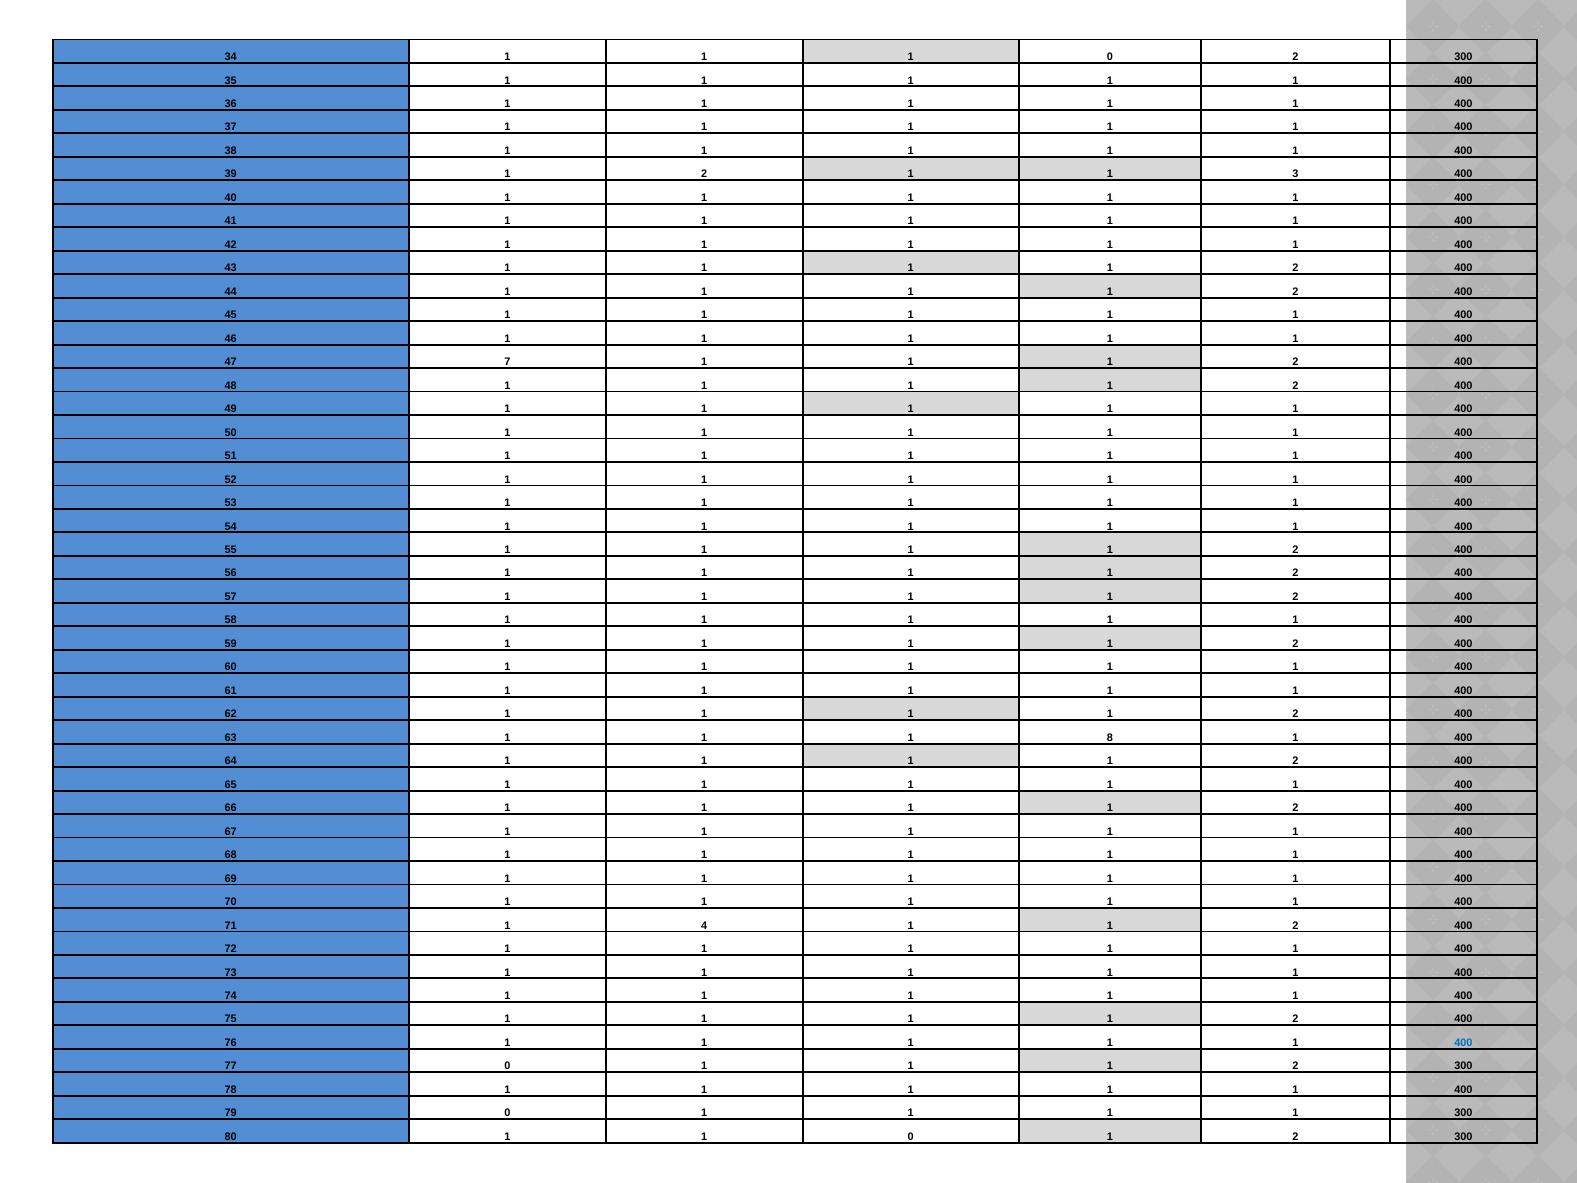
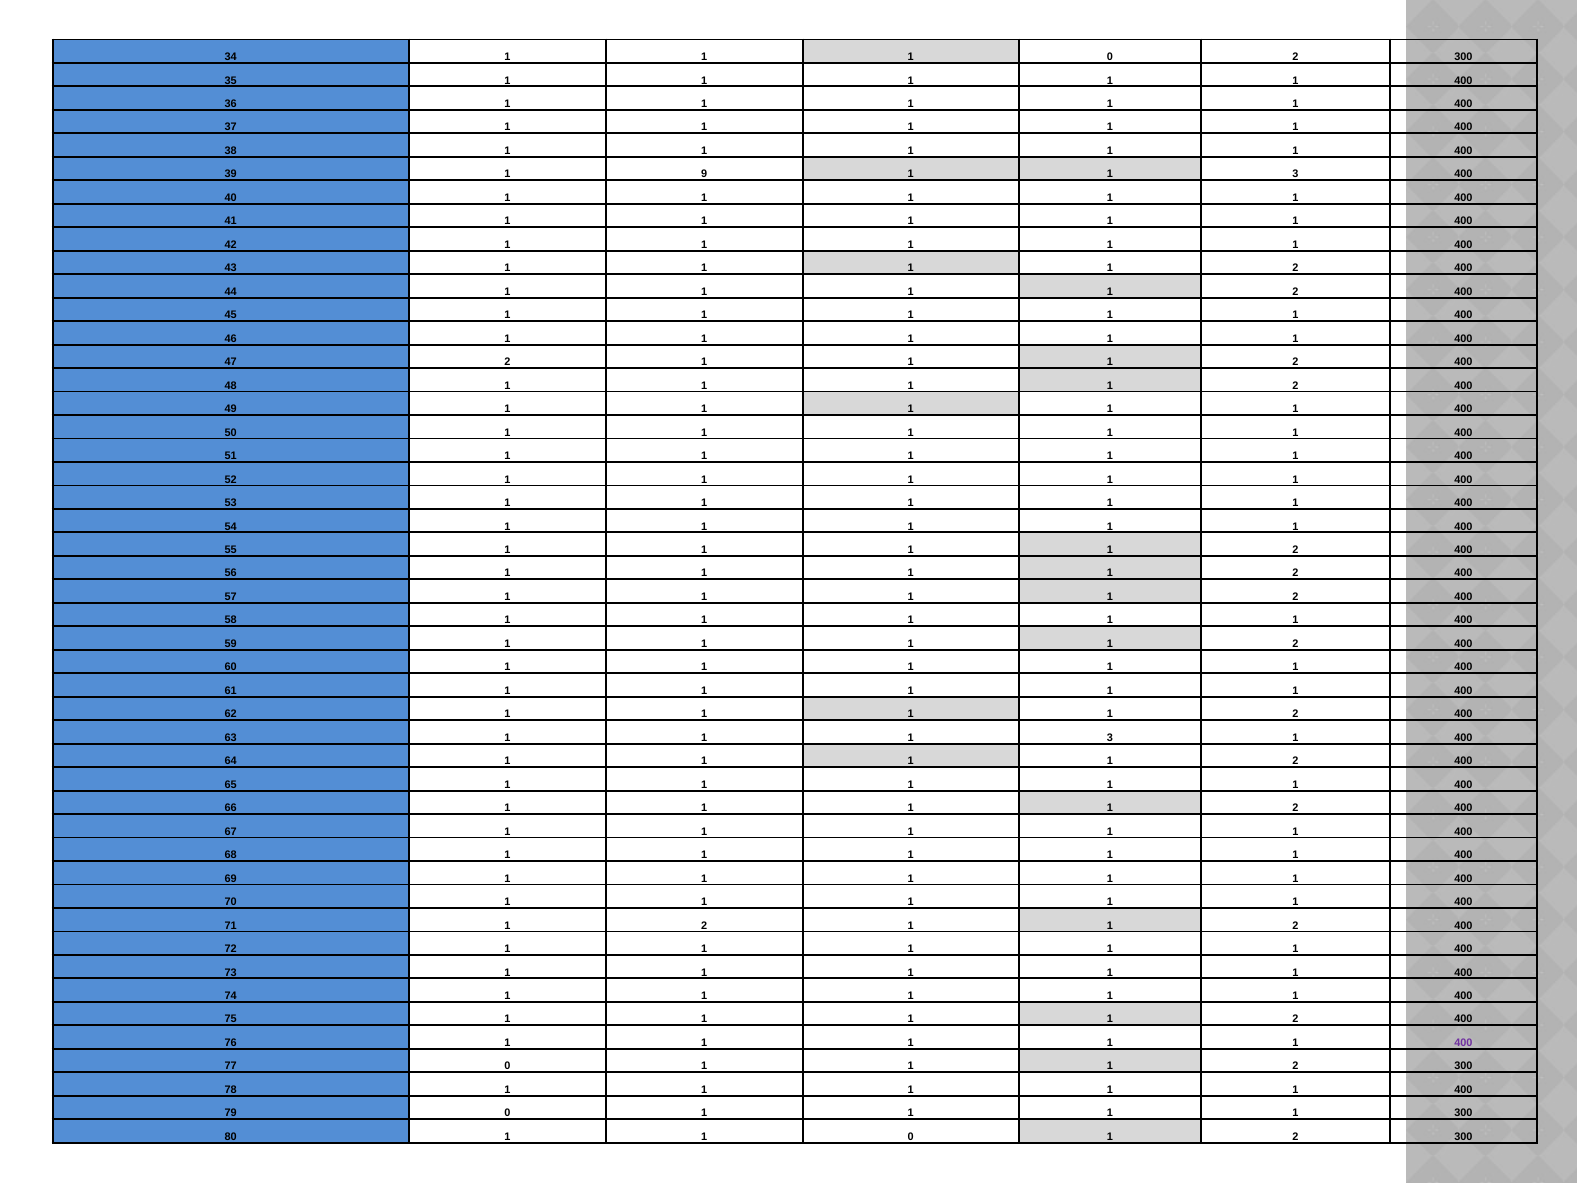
39 1 2: 2 -> 9
47 7: 7 -> 2
1 1 1 8: 8 -> 3
71 1 4: 4 -> 2
400 at (1463, 1043) colour: blue -> purple
